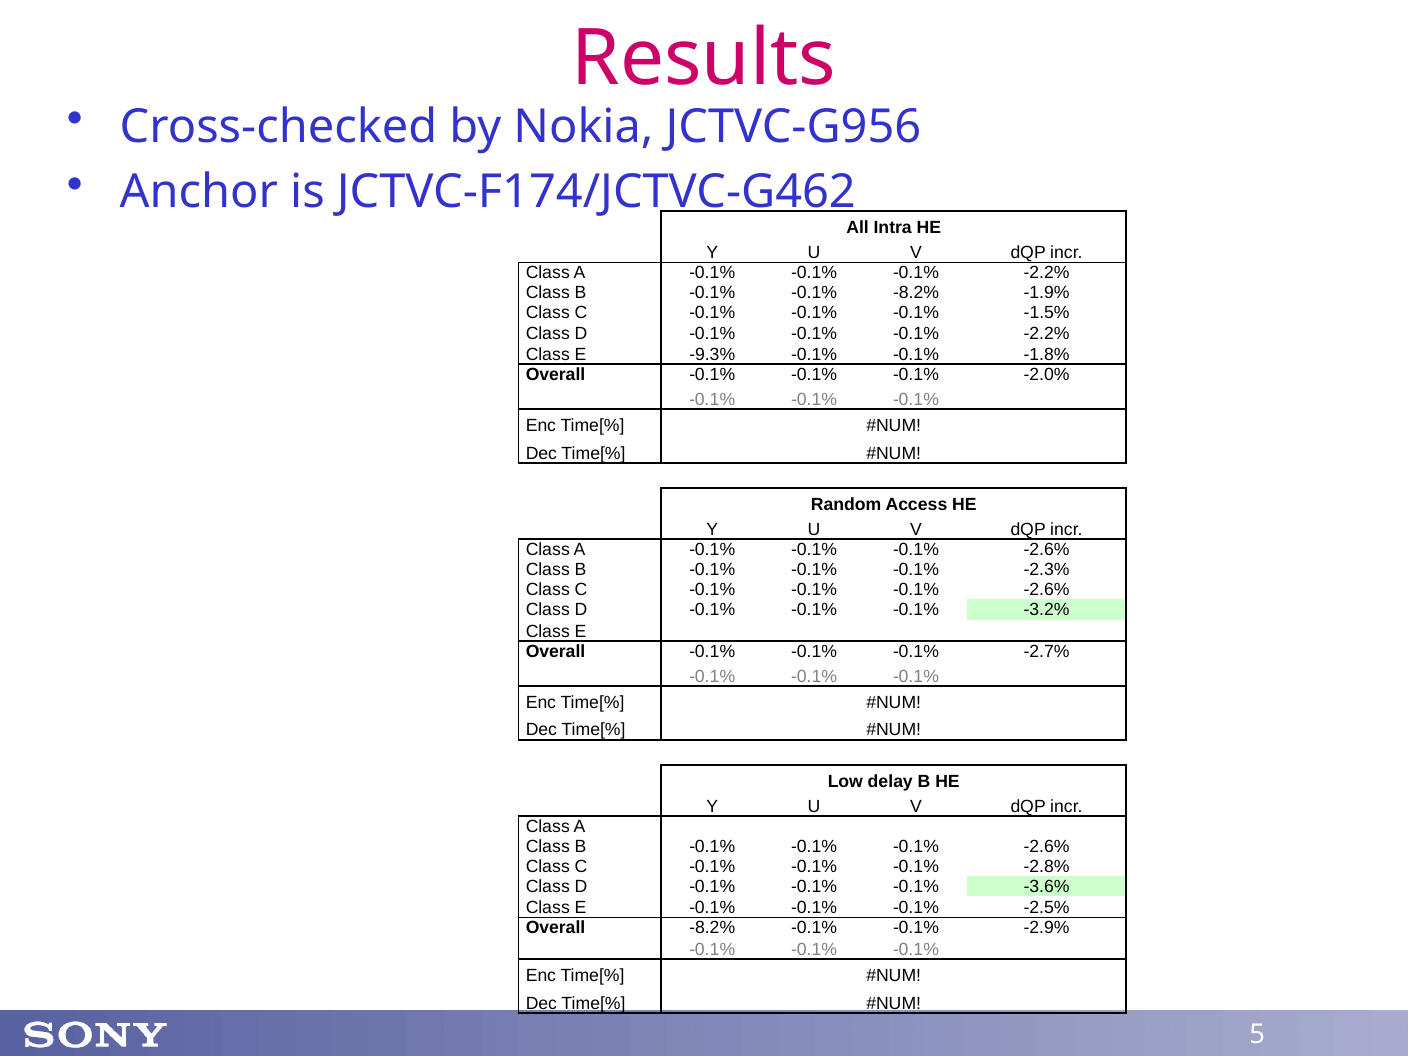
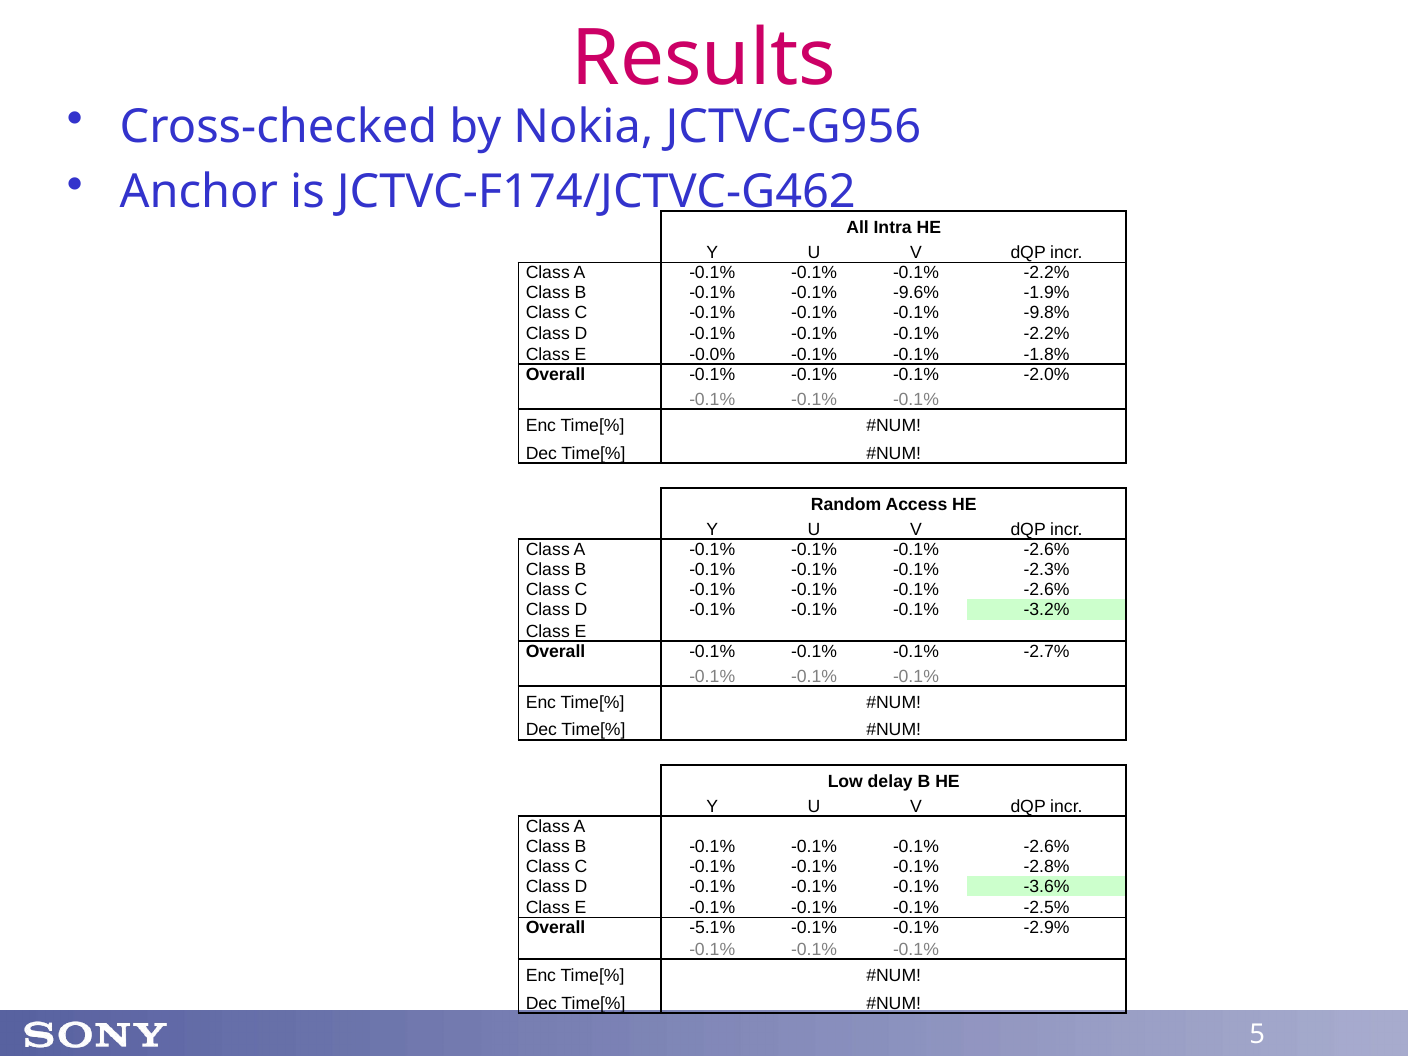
-0.1% -8.2%: -8.2% -> -9.6%
-1.5%: -1.5% -> -9.8%
-9.3%: -9.3% -> -0.0%
Overall -8.2%: -8.2% -> -5.1%
